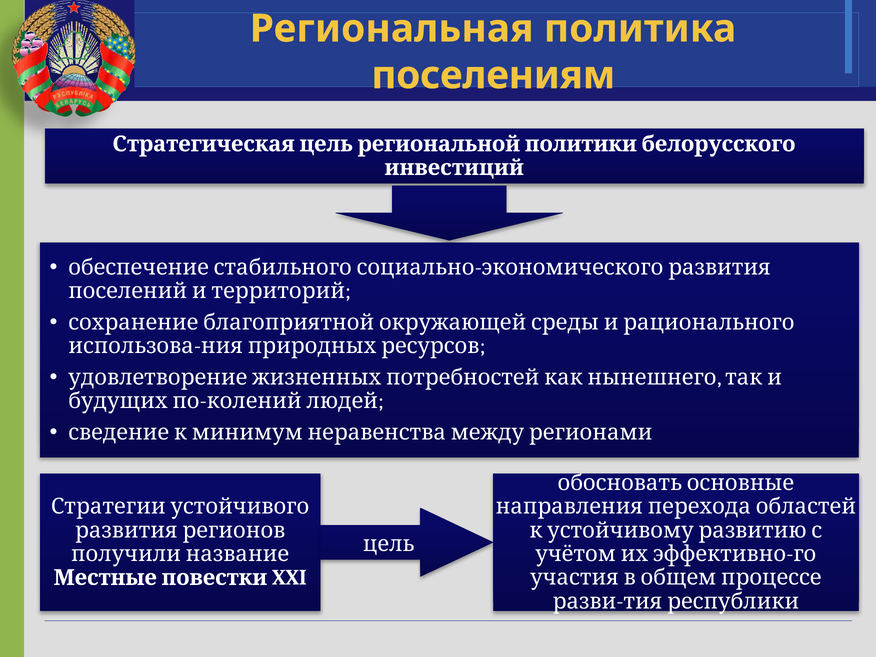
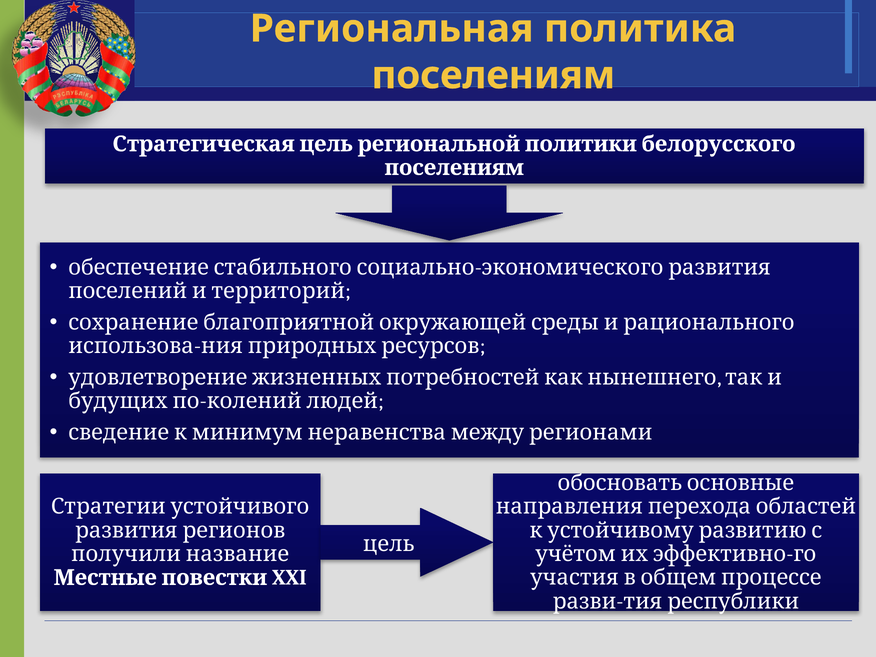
инвестиций at (454, 168): инвестиций -> поселениям
